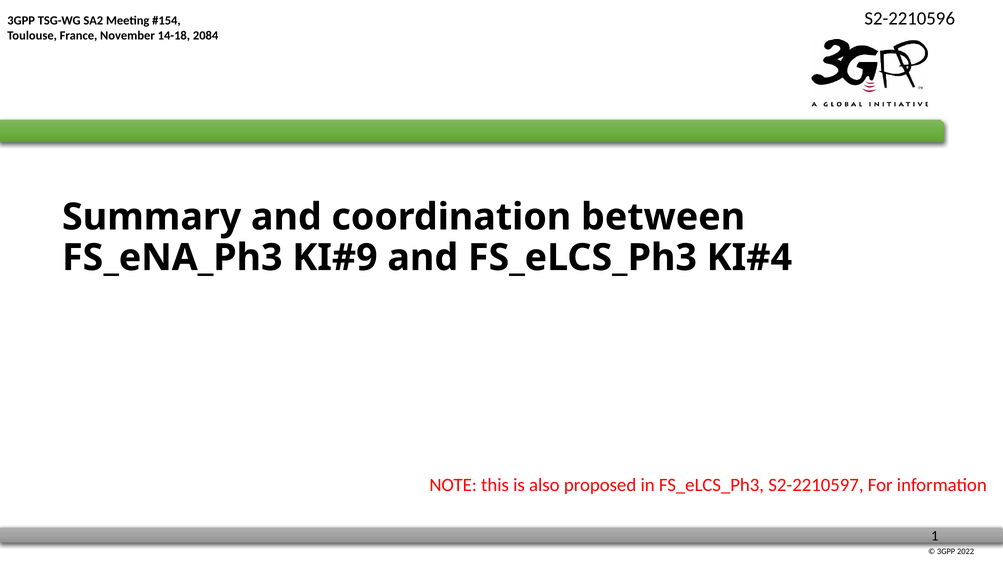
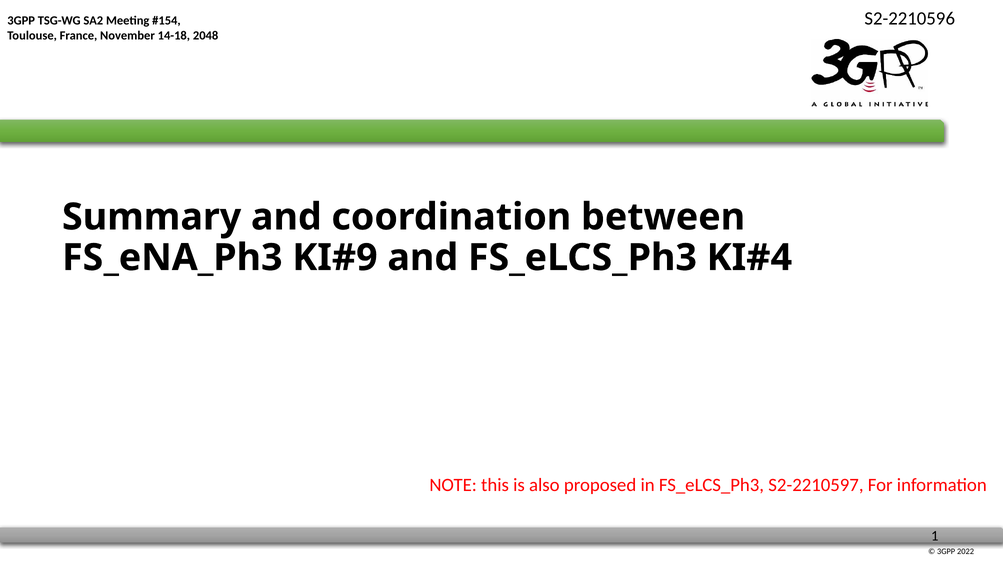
2084: 2084 -> 2048
